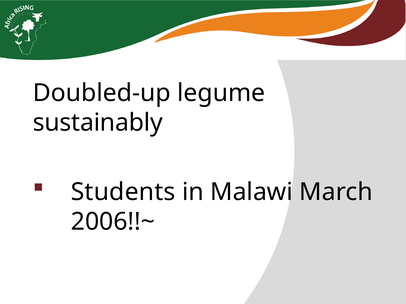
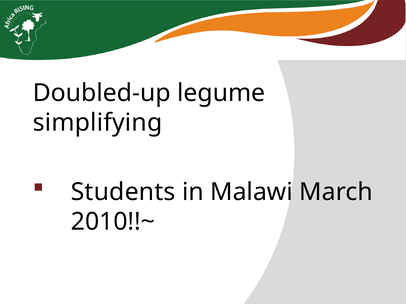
sustainably: sustainably -> simplifying
2006!!~: 2006!!~ -> 2010!!~
